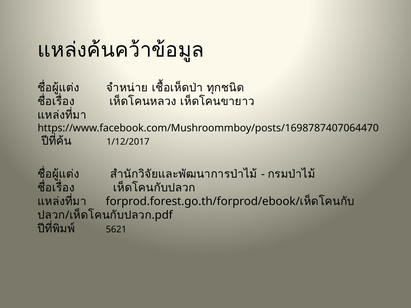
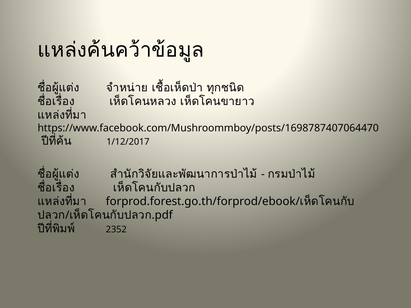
5621: 5621 -> 2352
